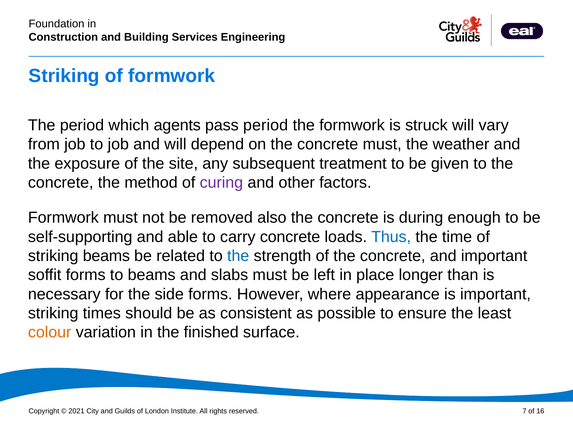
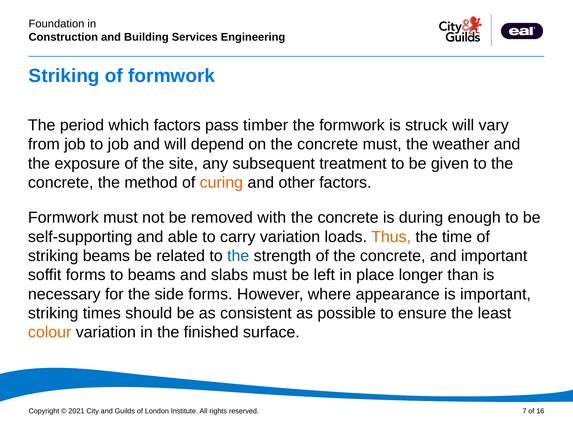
which agents: agents -> factors
pass period: period -> timber
curing colour: purple -> orange
also: also -> with
carry concrete: concrete -> variation
Thus colour: blue -> orange
